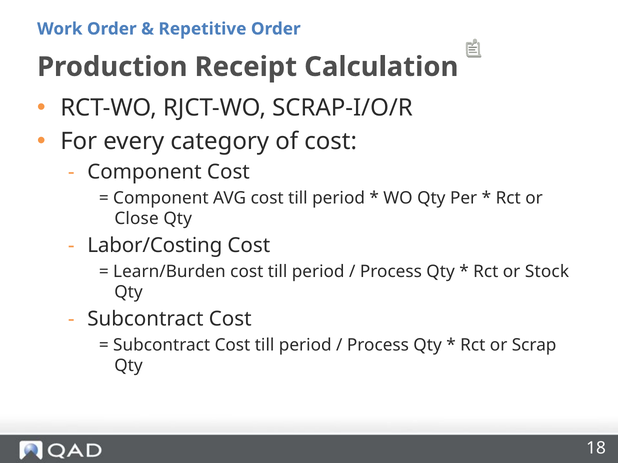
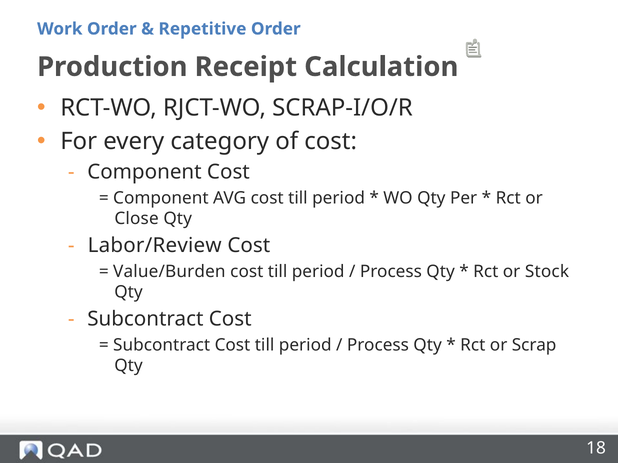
Labor/Costing: Labor/Costing -> Labor/Review
Learn/Burden: Learn/Burden -> Value/Burden
